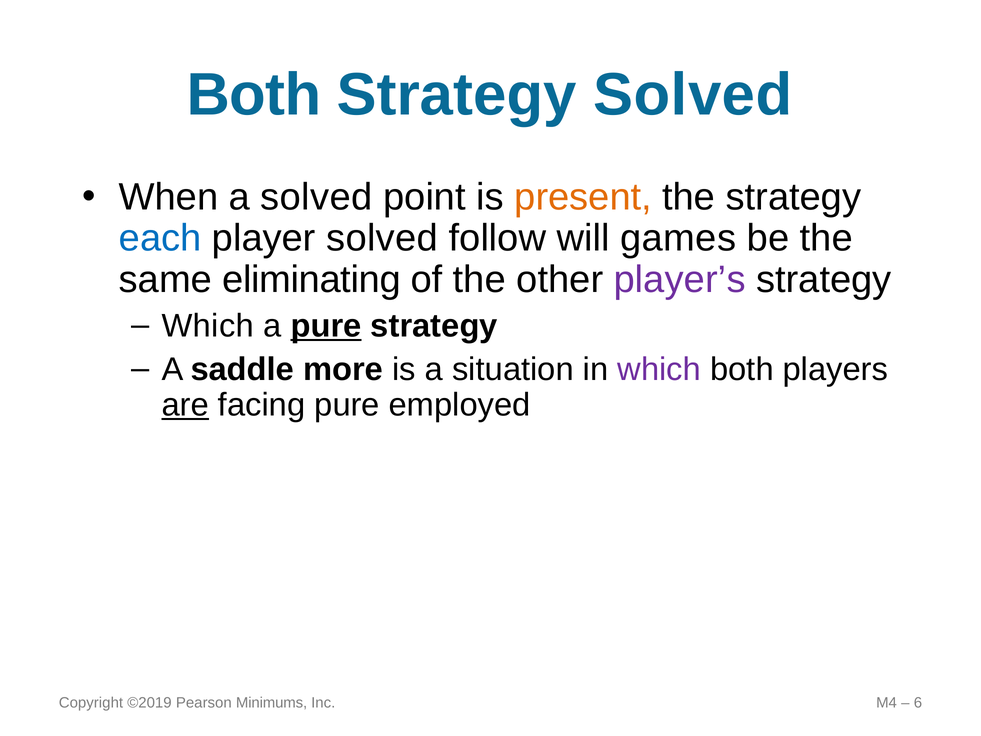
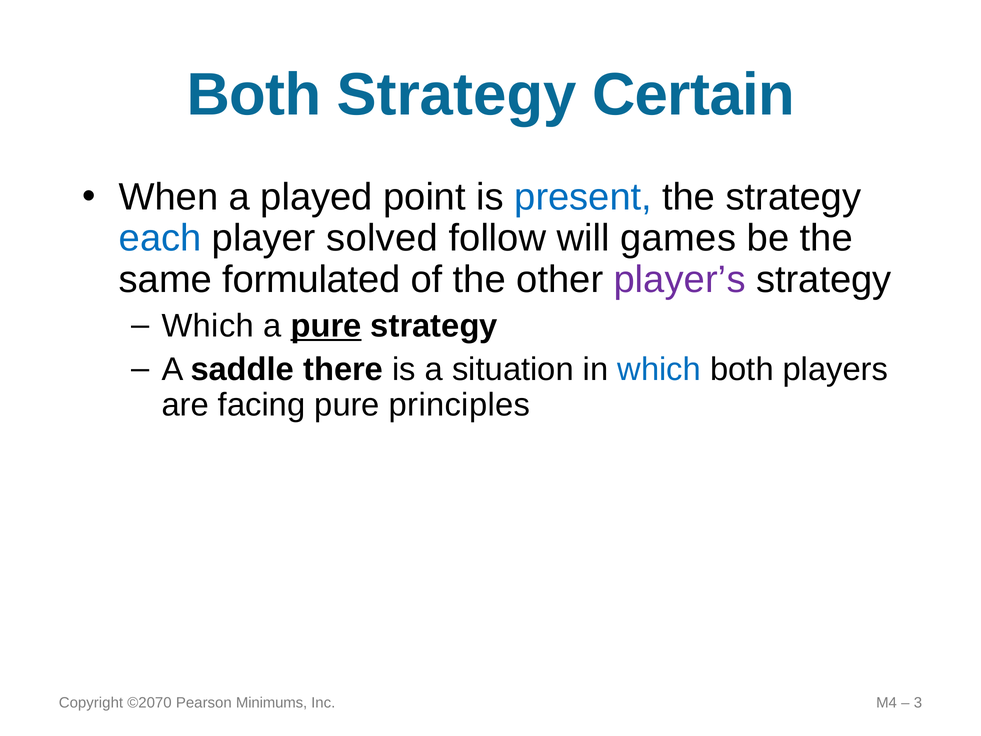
Strategy Solved: Solved -> Certain
a solved: solved -> played
present colour: orange -> blue
eliminating: eliminating -> formulated
more: more -> there
which at (659, 369) colour: purple -> blue
are underline: present -> none
employed: employed -> principles
©2019: ©2019 -> ©2070
6: 6 -> 3
